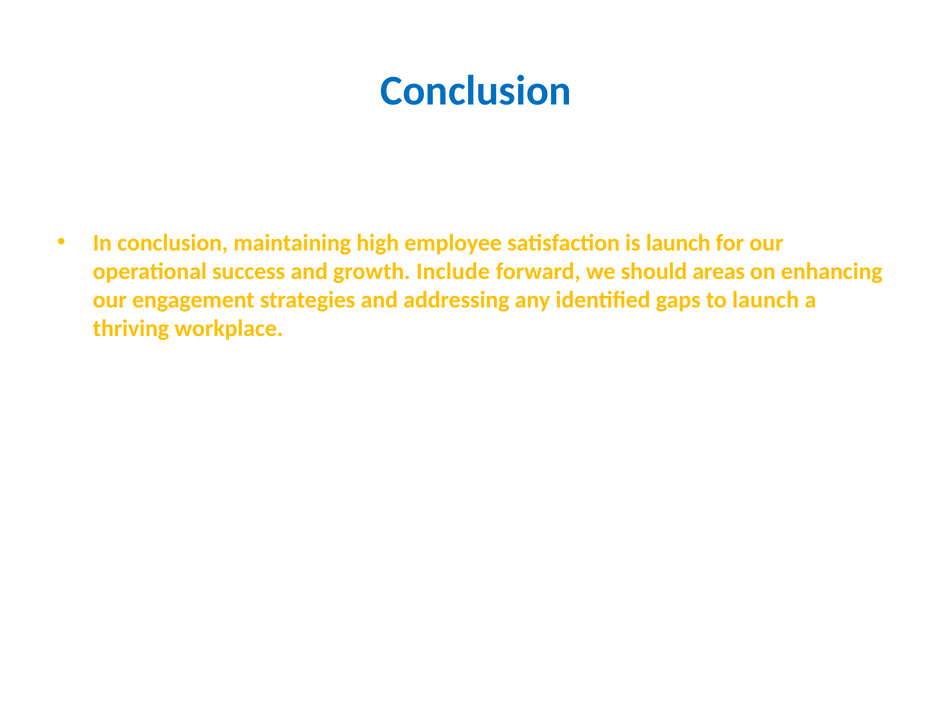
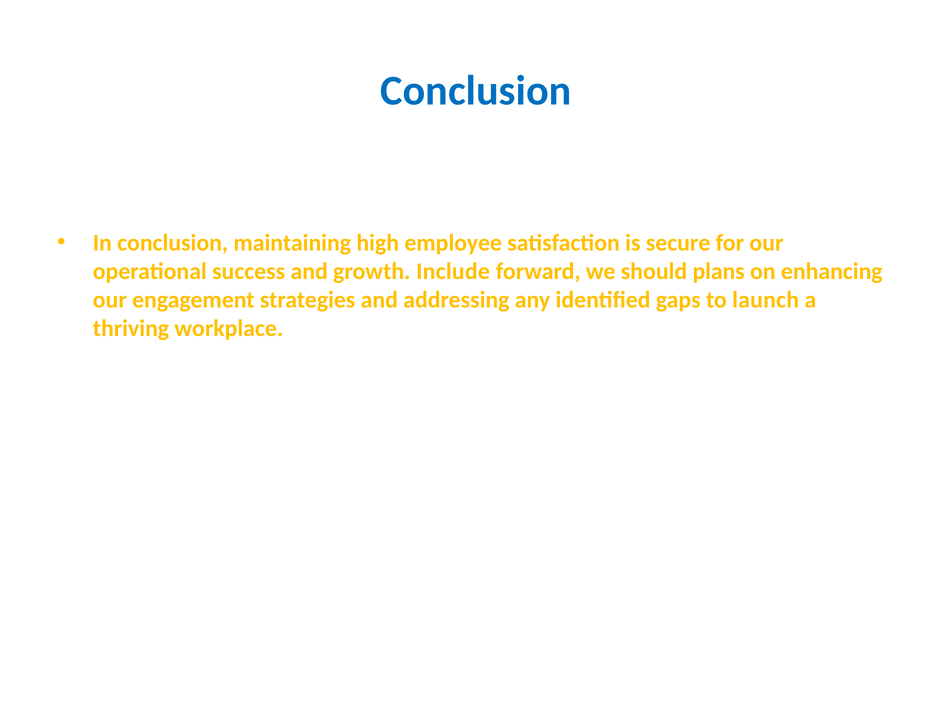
is launch: launch -> secure
areas: areas -> plans
